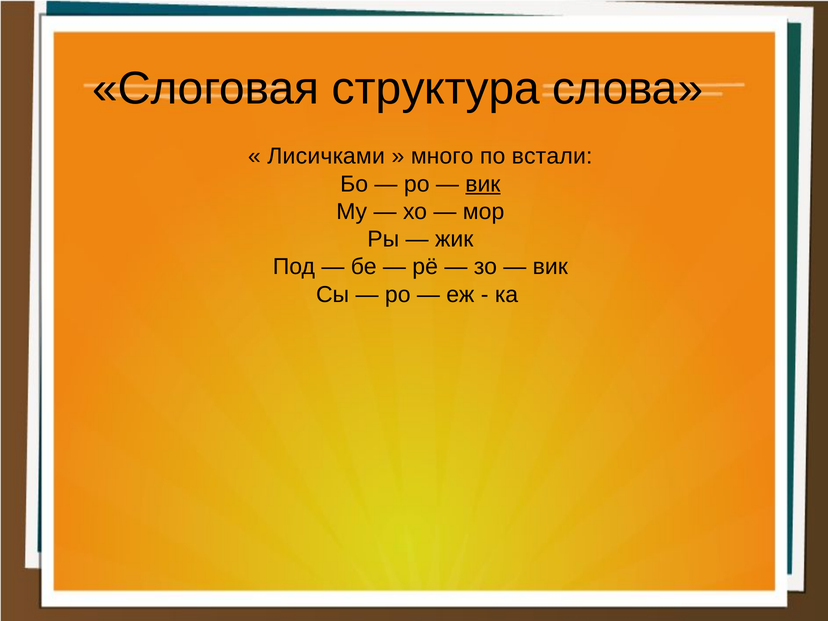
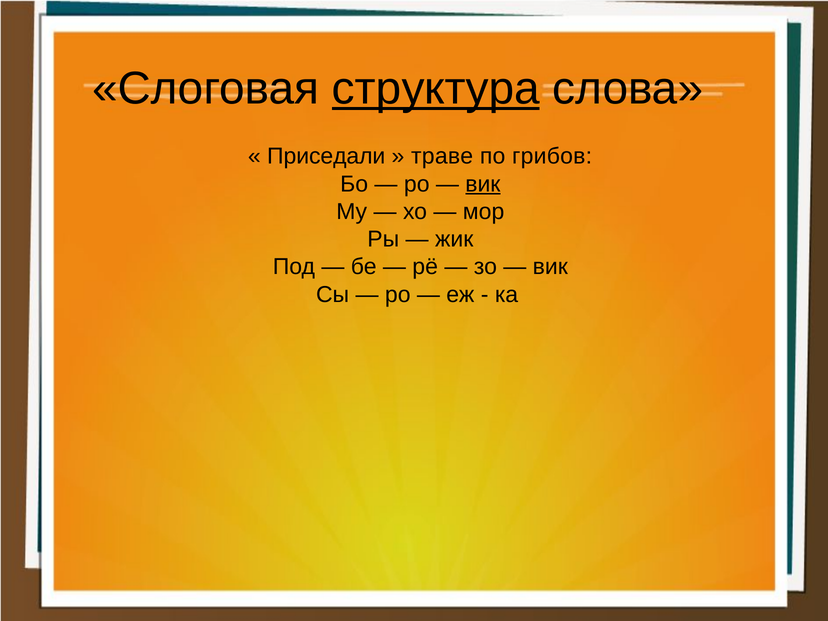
структура underline: none -> present
Лисичками: Лисичками -> Приседали
много: много -> траве
встали: встали -> грибов
